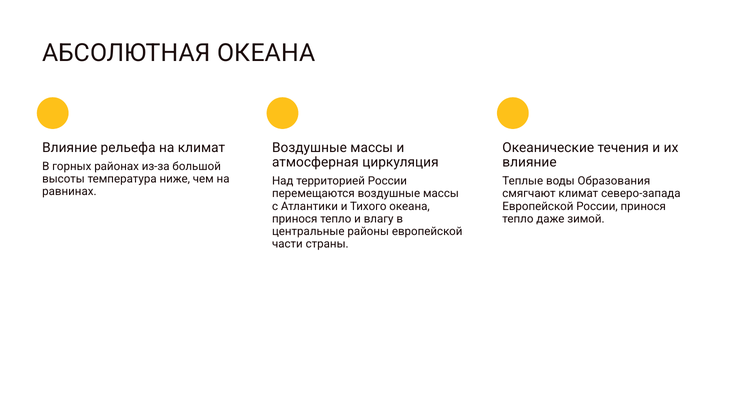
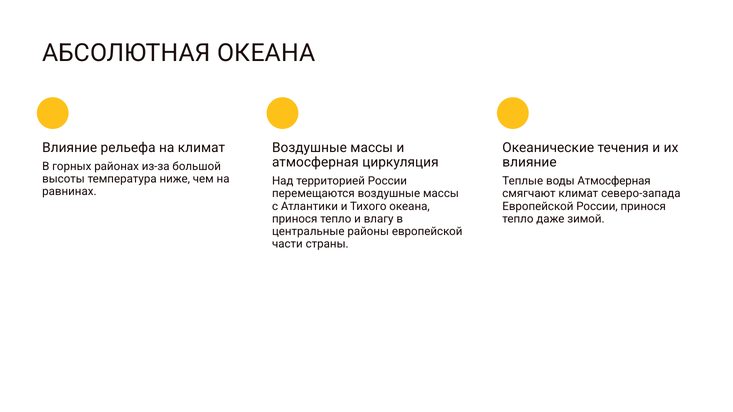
воды Образования: Образования -> Атмосферная
